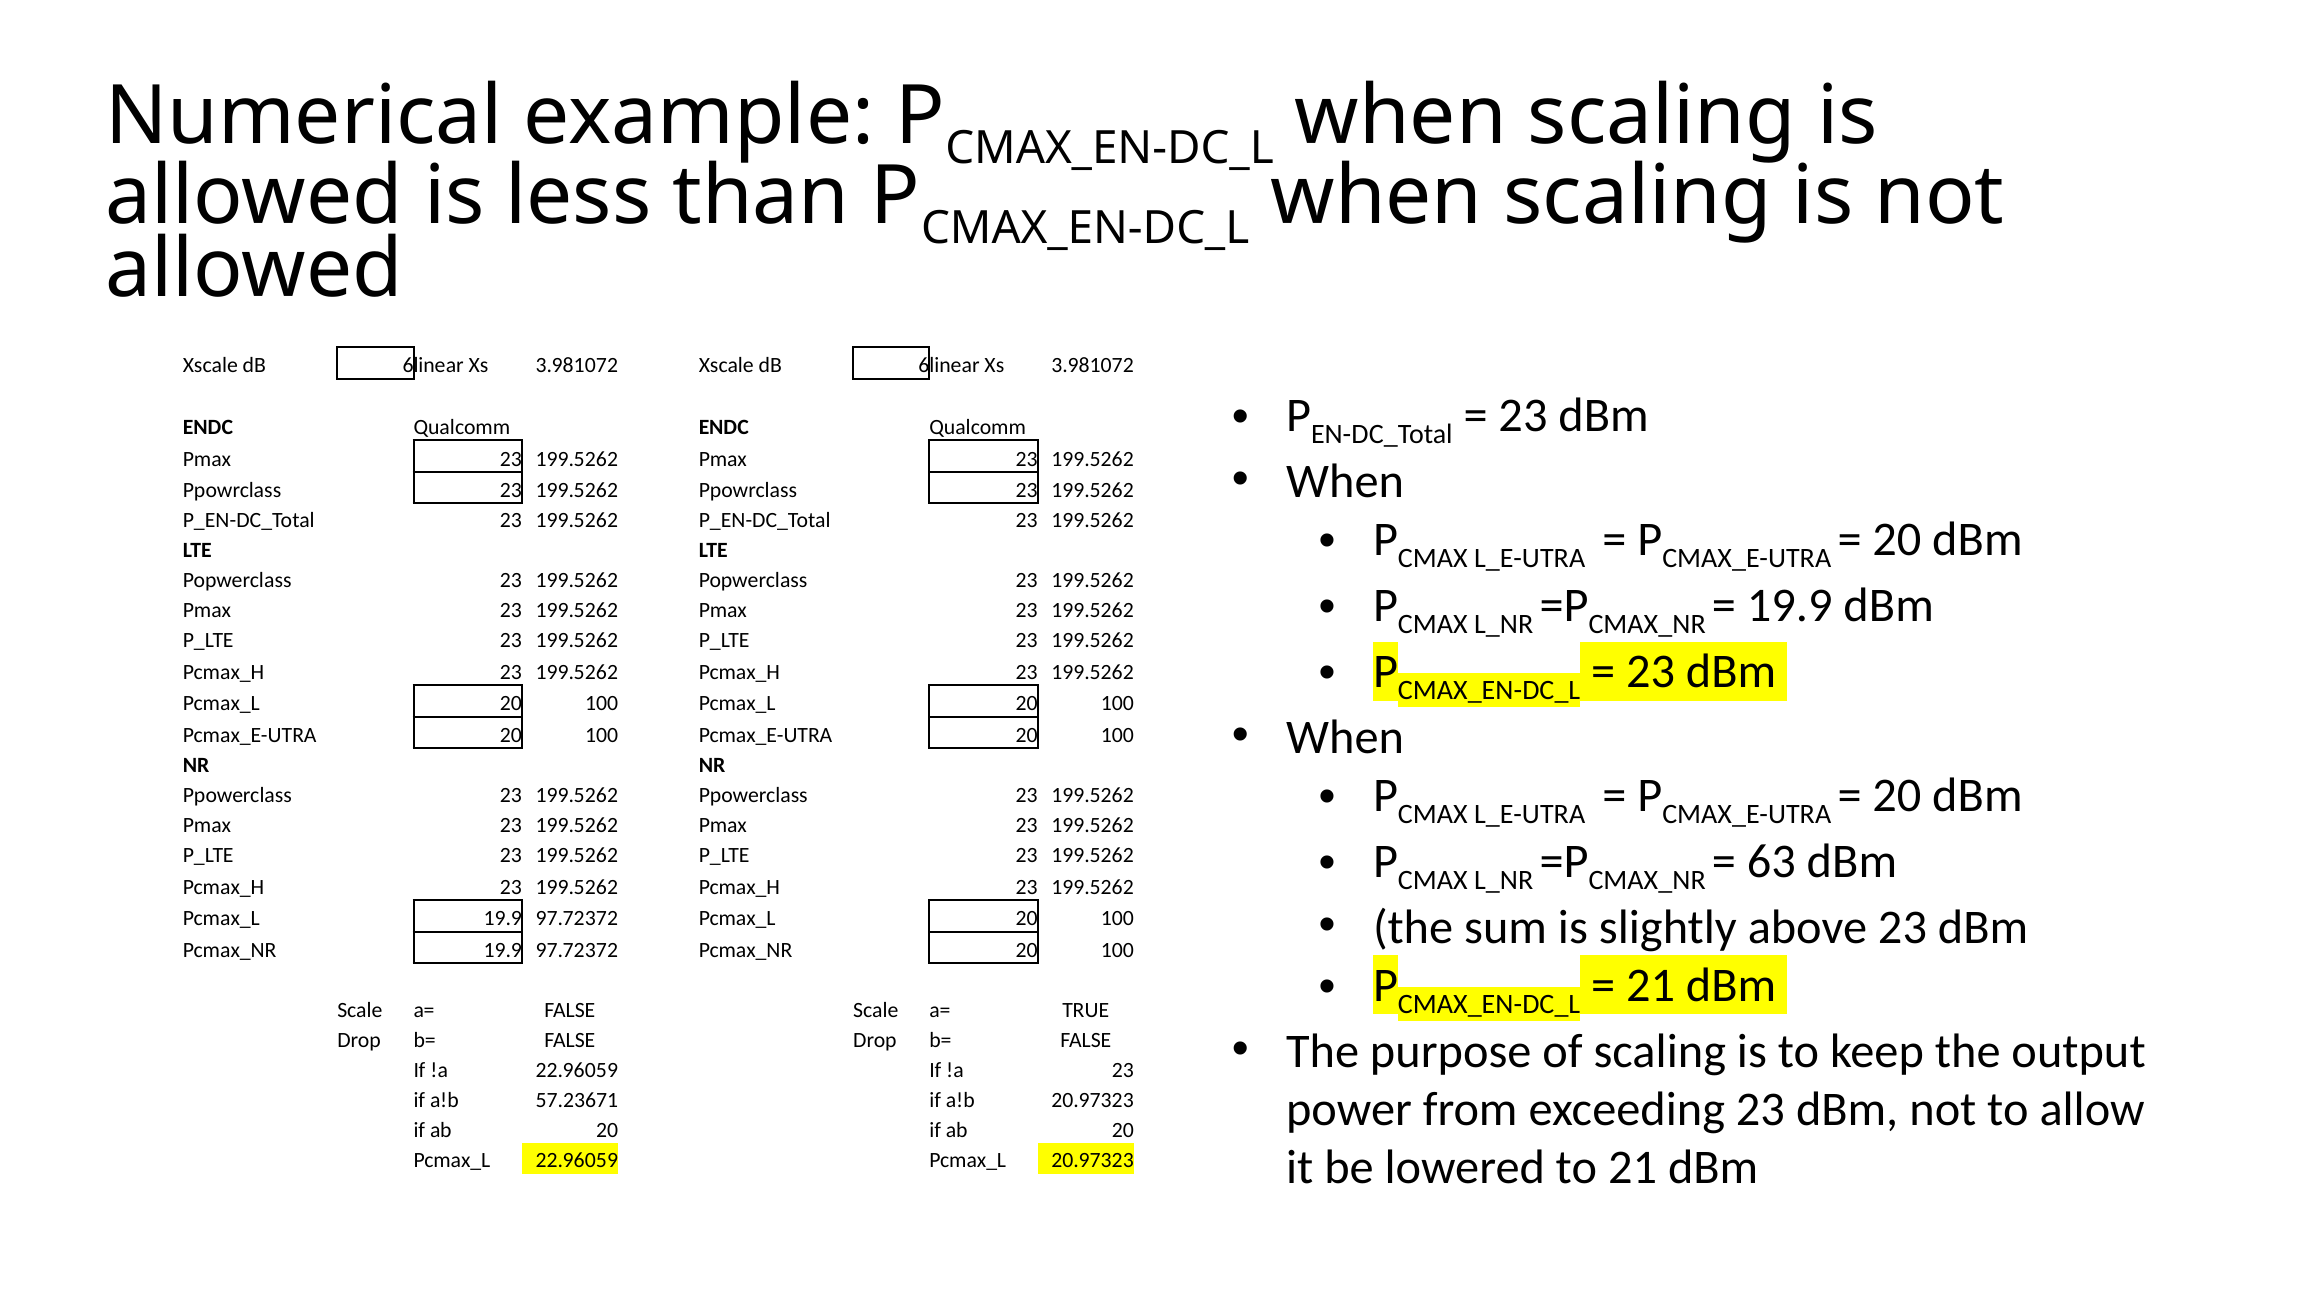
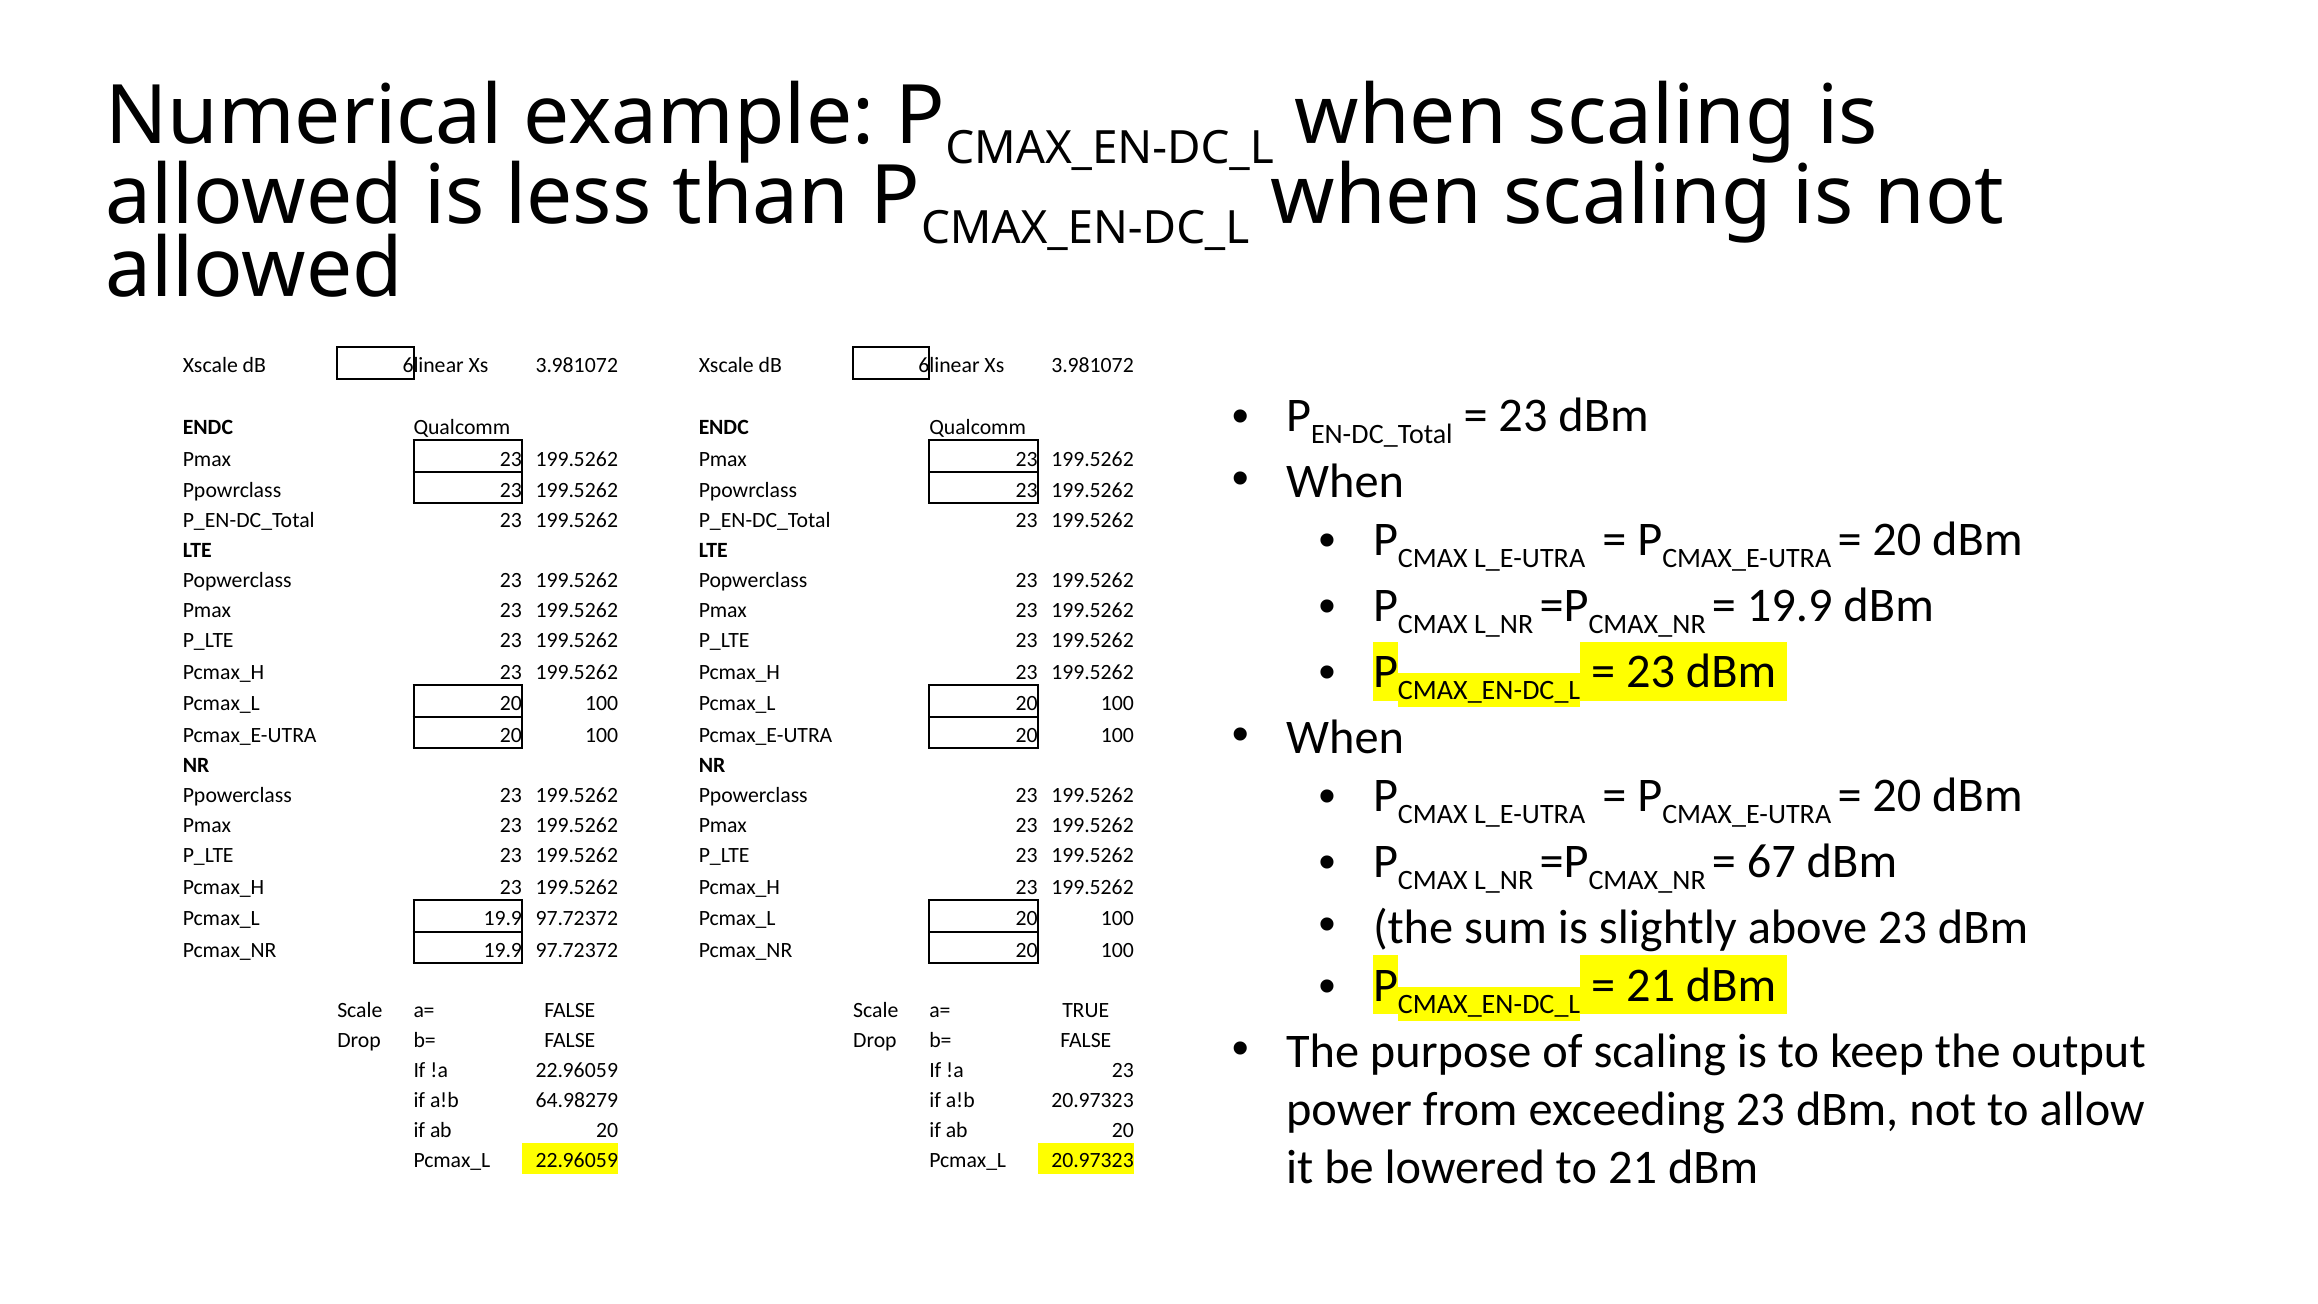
63: 63 -> 67
57.23671: 57.23671 -> 64.98279
